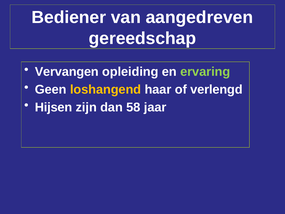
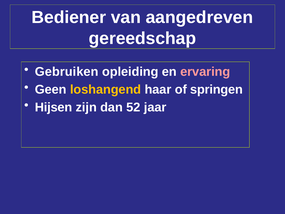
Vervangen: Vervangen -> Gebruiken
ervaring colour: light green -> pink
verlengd: verlengd -> springen
58: 58 -> 52
